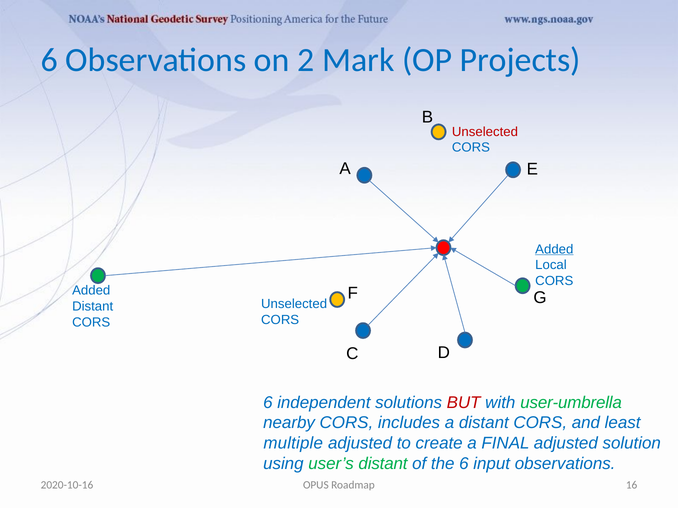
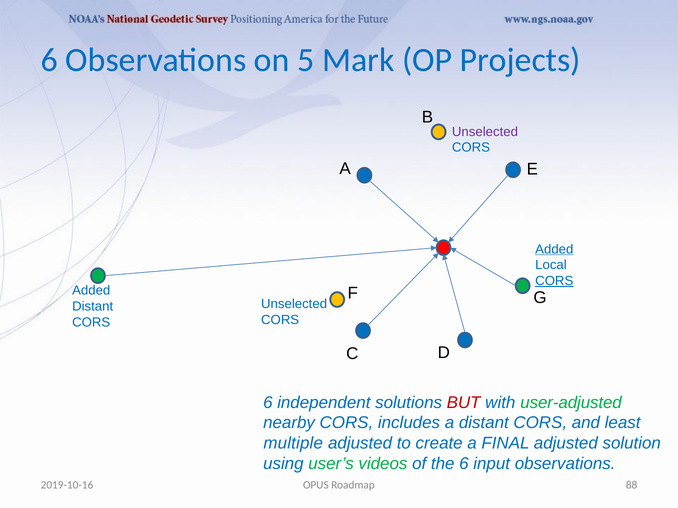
2: 2 -> 5
Unselected at (485, 132) colour: red -> purple
CORS at (554, 281) underline: none -> present
user-umbrella: user-umbrella -> user-adjusted
user’s distant: distant -> videos
2020-10-16: 2020-10-16 -> 2019-10-16
16: 16 -> 88
